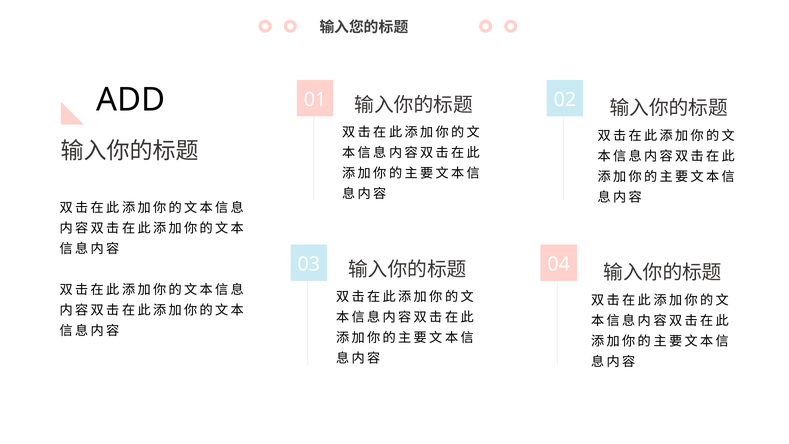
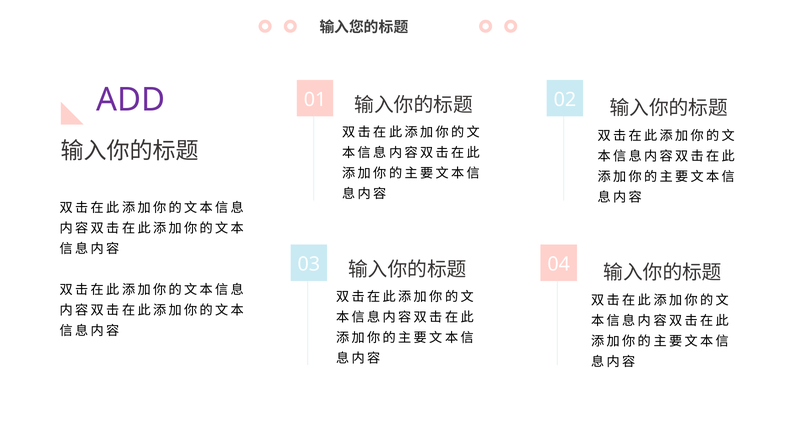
ADD colour: black -> purple
